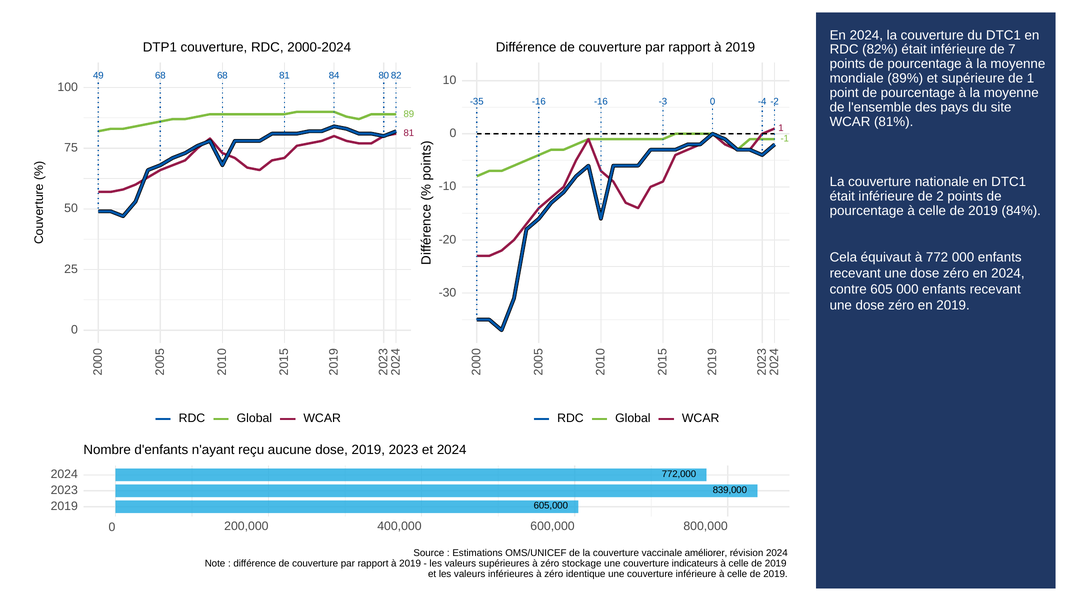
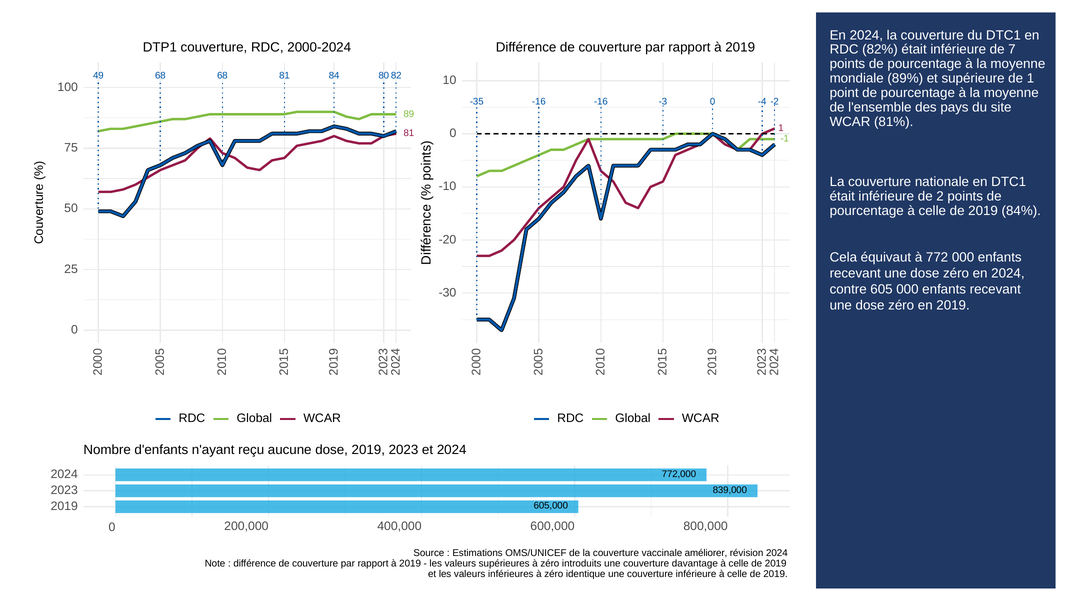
stockage: stockage -> introduits
indicateurs: indicateurs -> davantage
